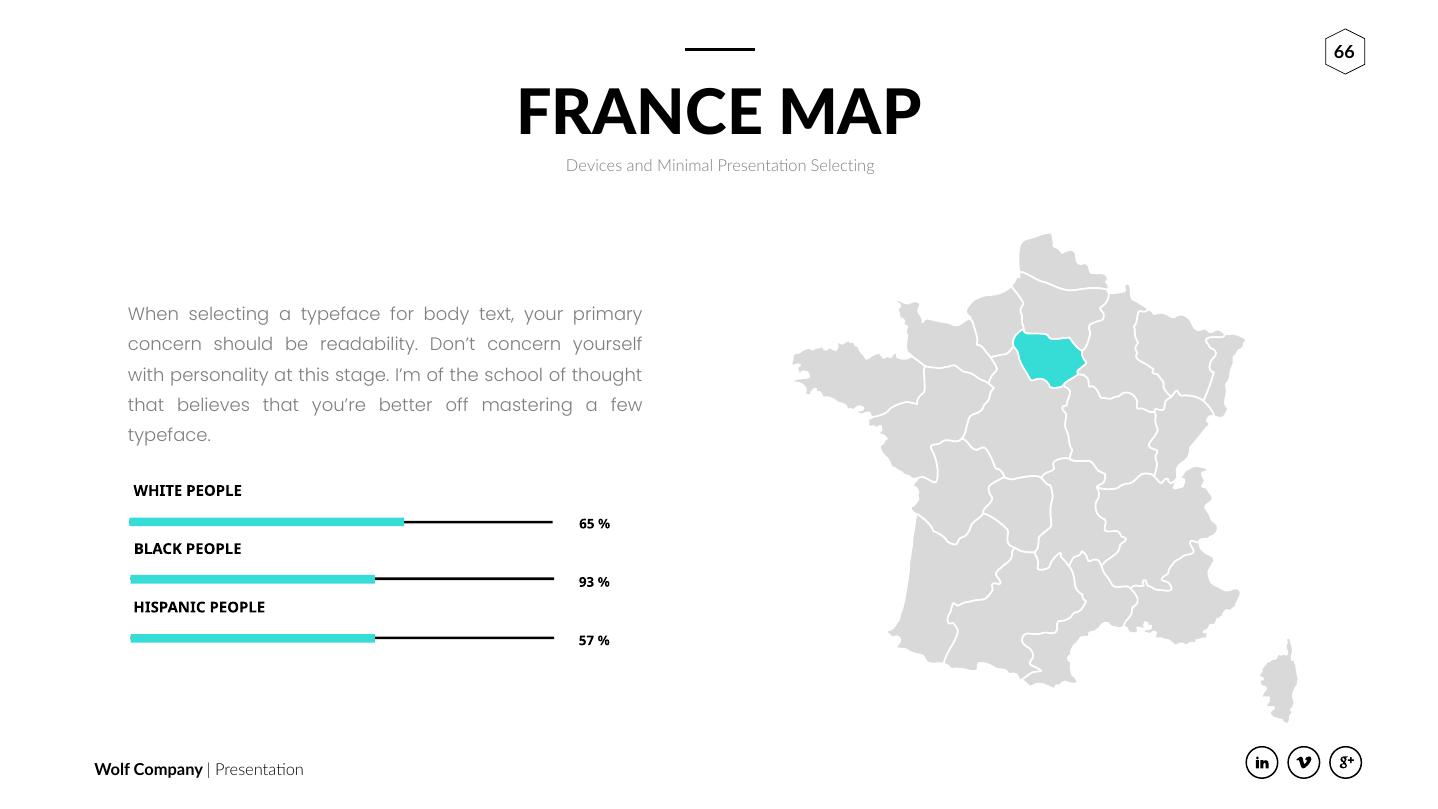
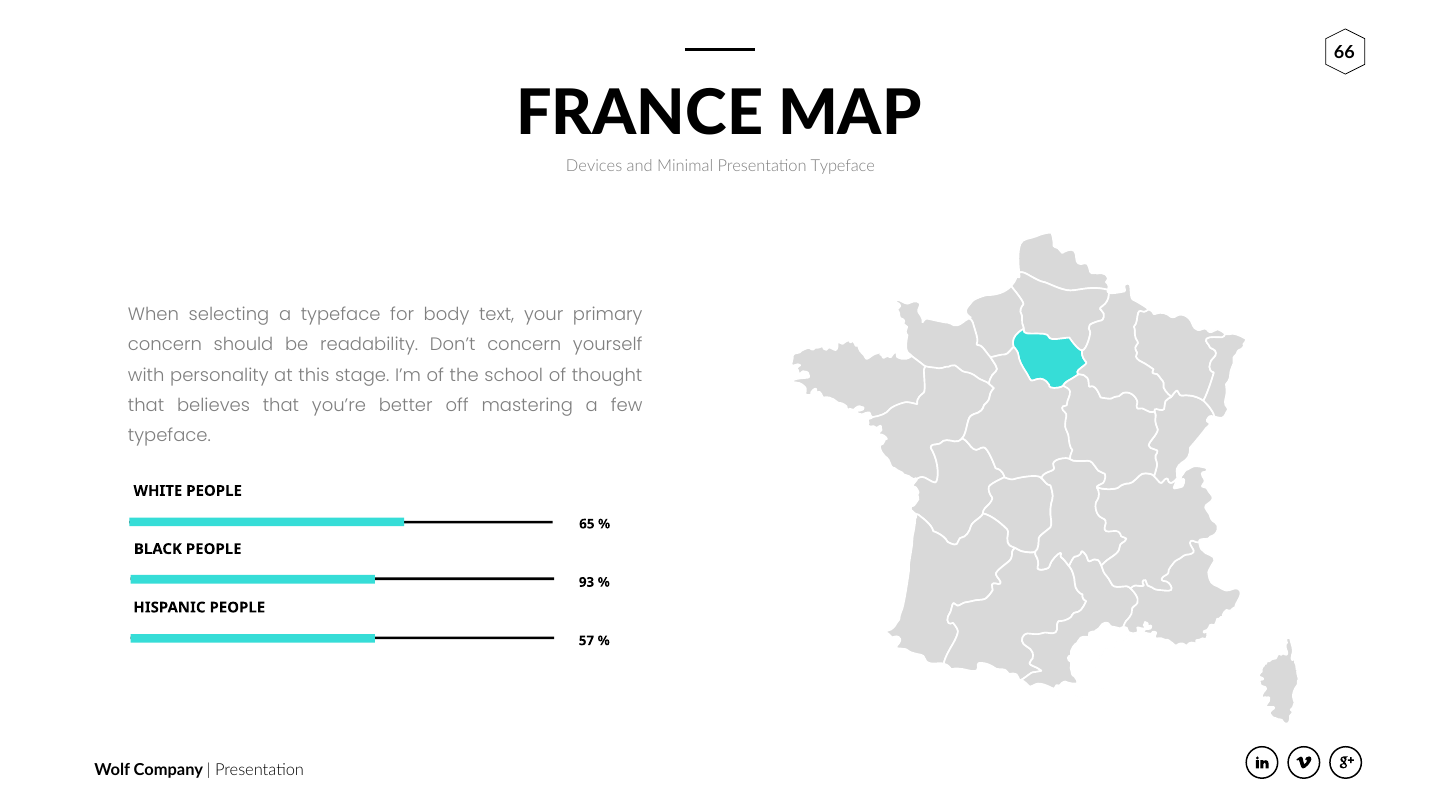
Presentation Selecting: Selecting -> Typeface
